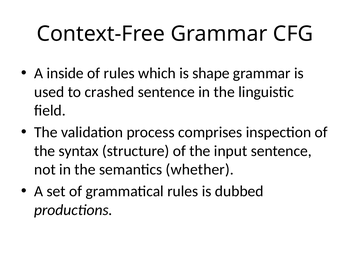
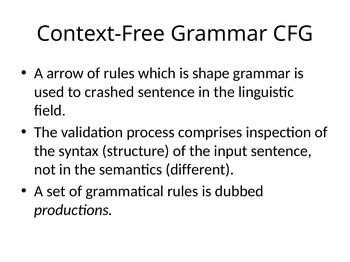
inside: inside -> arrow
whether: whether -> different
